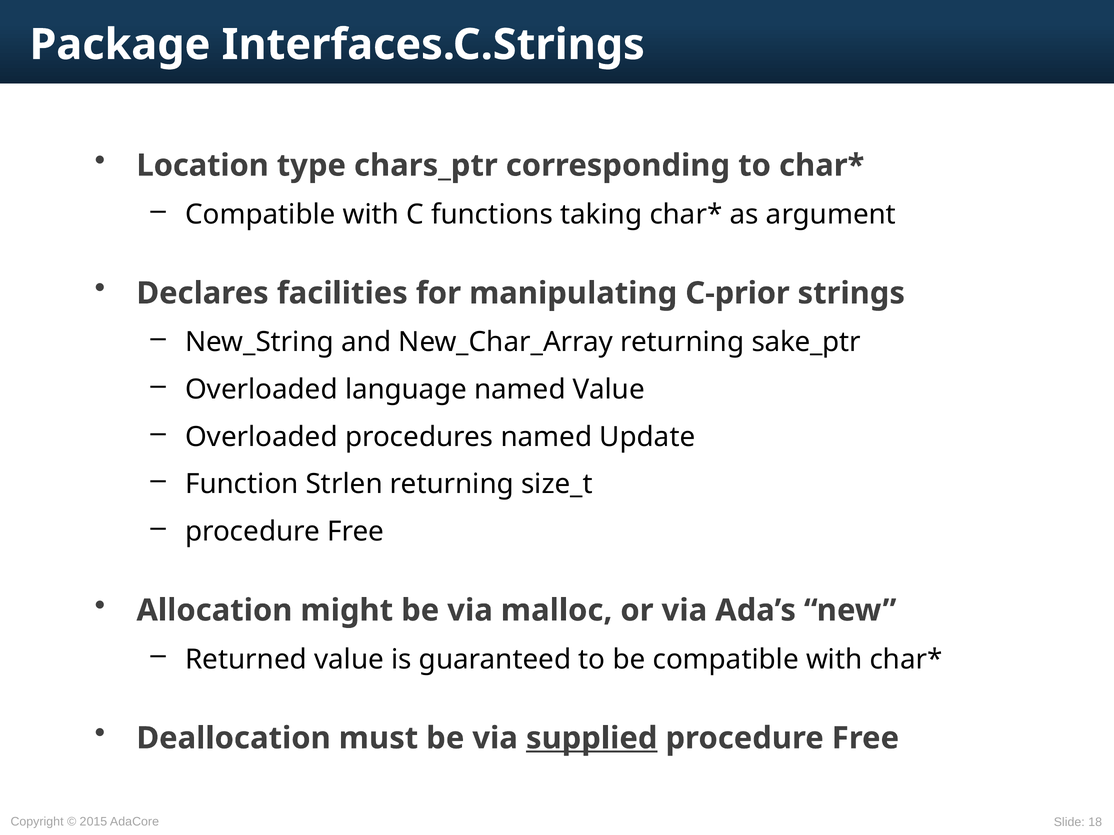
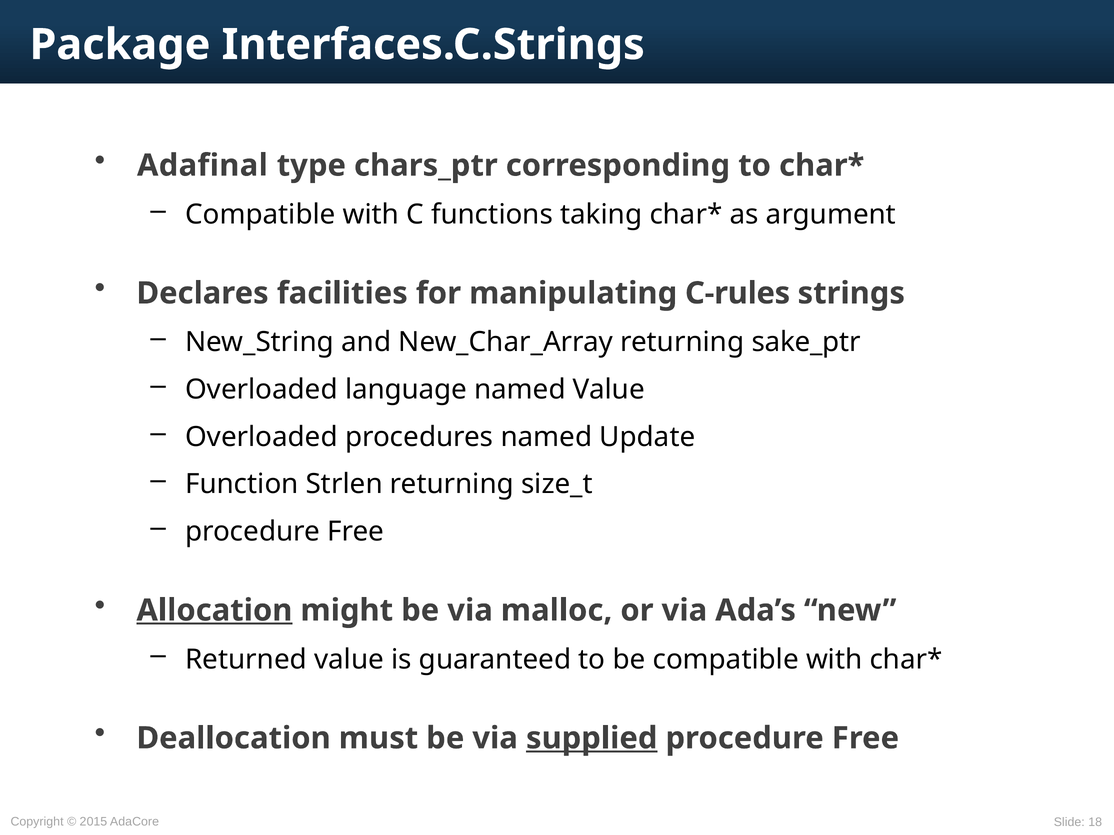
Location: Location -> Adafinal
C-prior: C-prior -> C-rules
Allocation underline: none -> present
